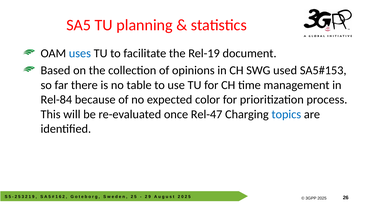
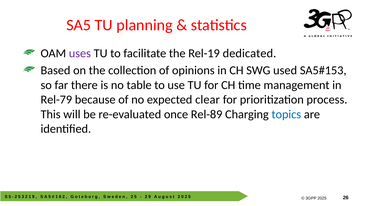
uses colour: blue -> purple
document: document -> dedicated
Rel-84: Rel-84 -> Rel-79
color: color -> clear
Rel-47: Rel-47 -> Rel-89
